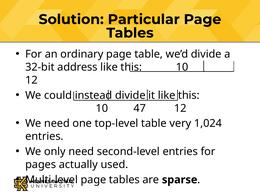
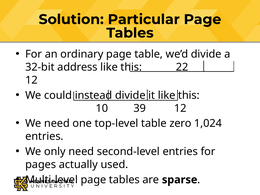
address like this 10: 10 -> 22
47: 47 -> 39
very: very -> zero
